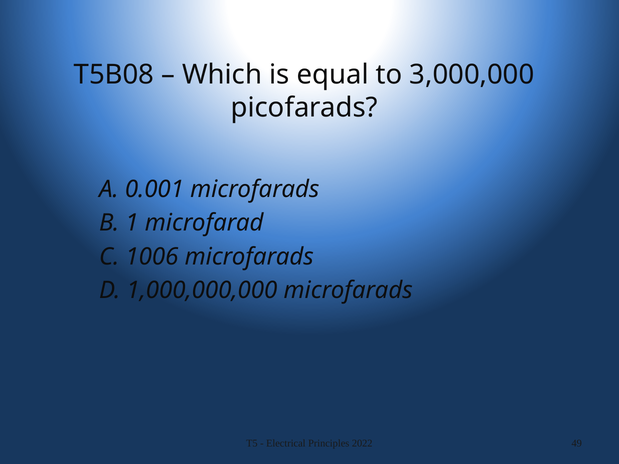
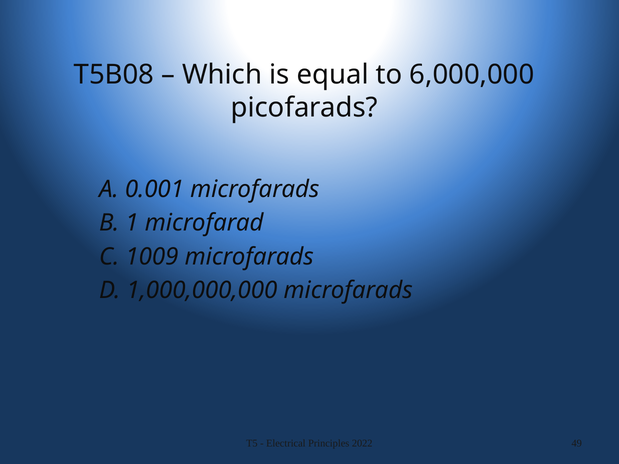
3,000,000: 3,000,000 -> 6,000,000
1006: 1006 -> 1009
